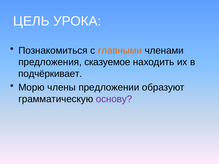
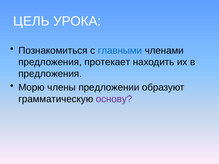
главными colour: orange -> blue
сказуемое: сказуемое -> протекает
подчёркивает at (50, 74): подчёркивает -> предложения
